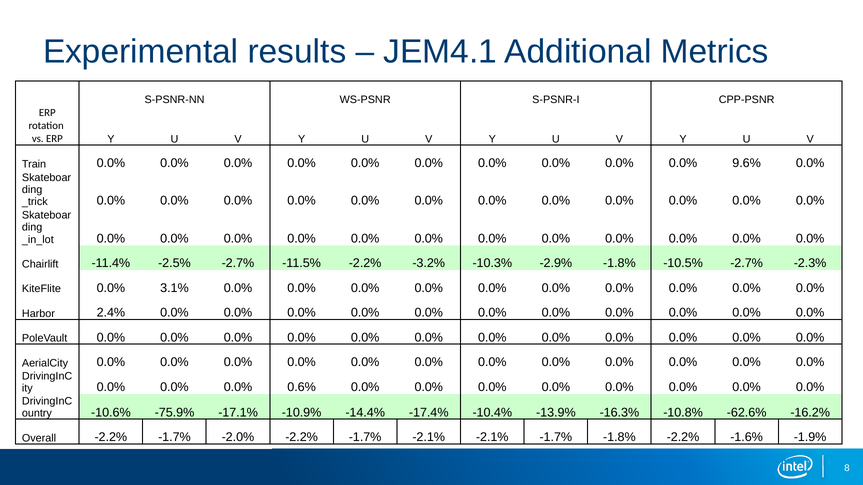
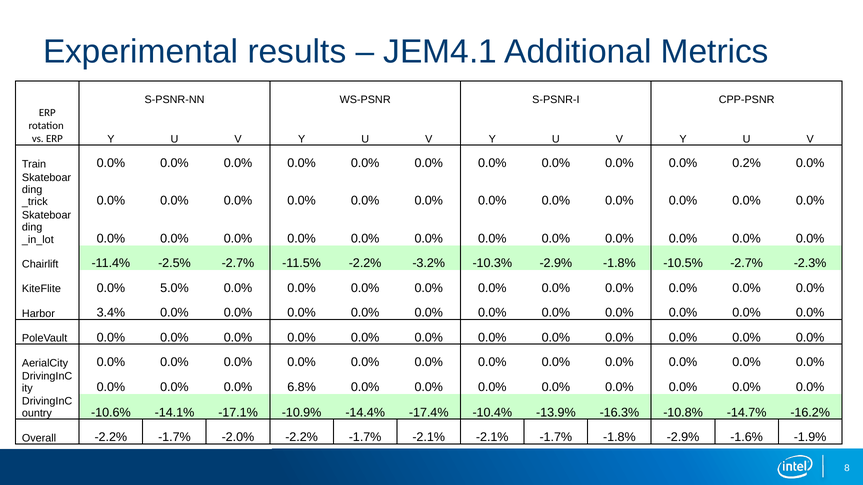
9.6%: 9.6% -> 0.2%
3.1%: 3.1% -> 5.0%
2.4%: 2.4% -> 3.4%
0.6%: 0.6% -> 6.8%
-75.9%: -75.9% -> -14.1%
-62.6%: -62.6% -> -14.7%
-1.8% -2.2%: -2.2% -> -2.9%
